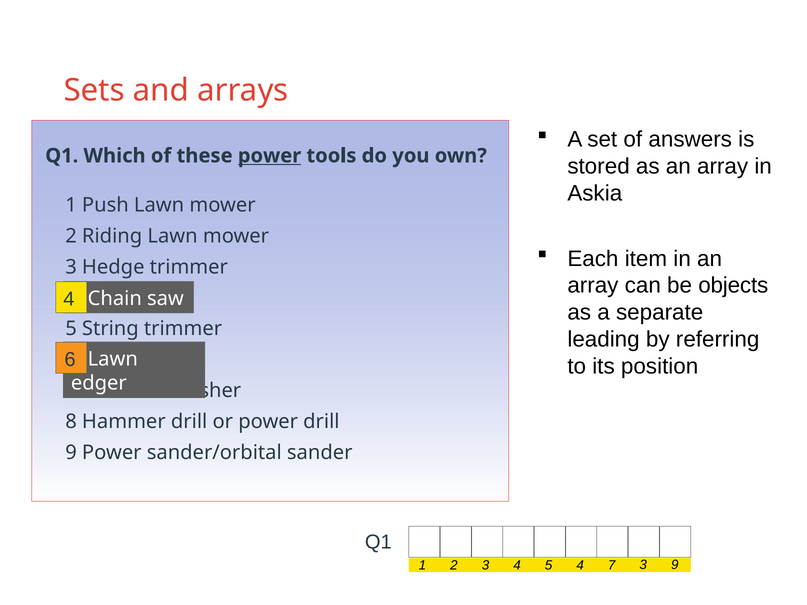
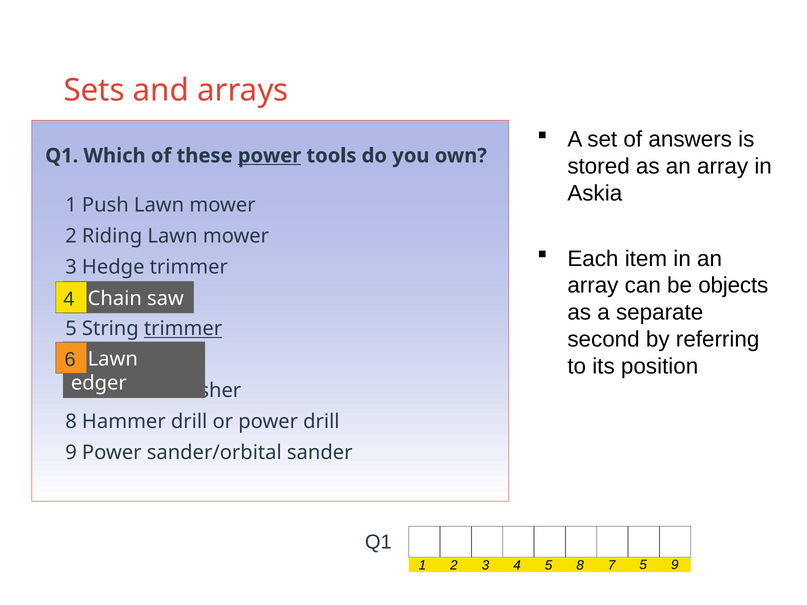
trimmer at (183, 329) underline: none -> present
leading: leading -> second
5 4: 4 -> 8
7 3: 3 -> 5
